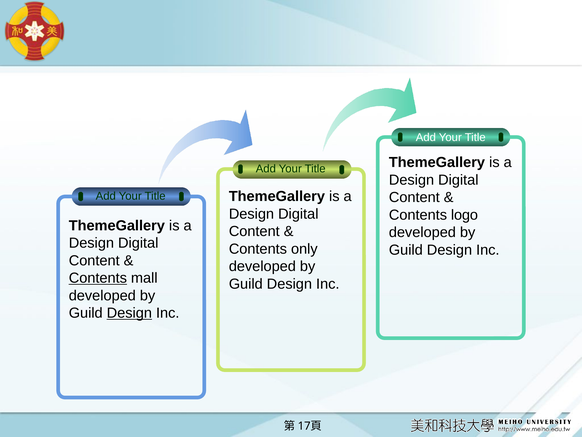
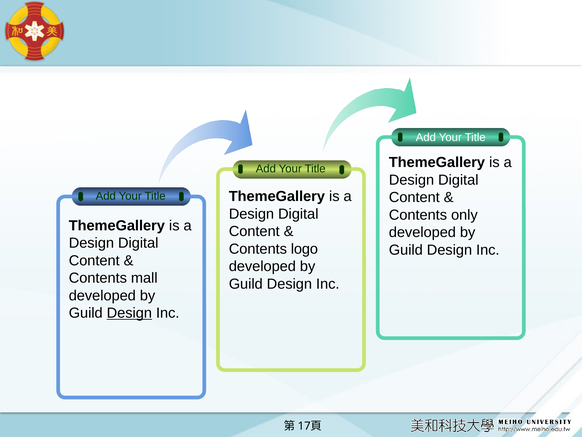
logo: logo -> only
only: only -> logo
Contents at (98, 278) underline: present -> none
